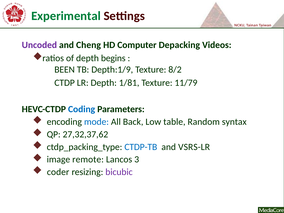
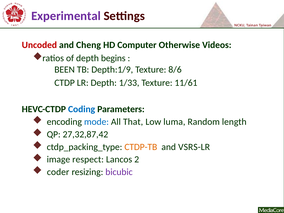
Experimental colour: green -> purple
Uncoded colour: purple -> red
Depacking: Depacking -> Otherwise
8/2: 8/2 -> 8/6
1/81: 1/81 -> 1/33
11/79: 11/79 -> 11/61
Back: Back -> That
table: table -> luma
syntax: syntax -> length
27,32,37,62: 27,32,37,62 -> 27,32,87,42
CTDP-TB colour: blue -> orange
remote: remote -> respect
3: 3 -> 2
